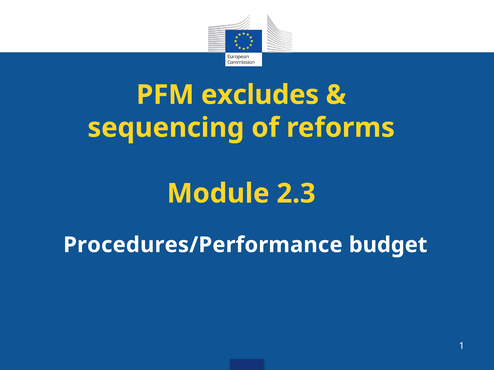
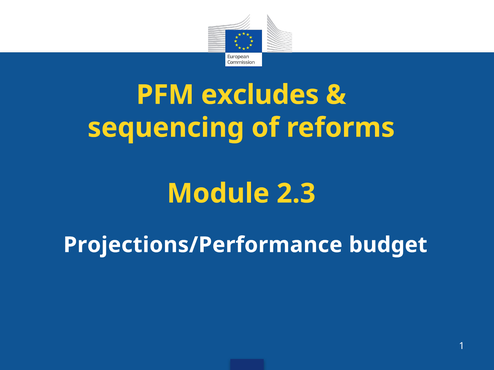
Procedures/Performance: Procedures/Performance -> Projections/Performance
